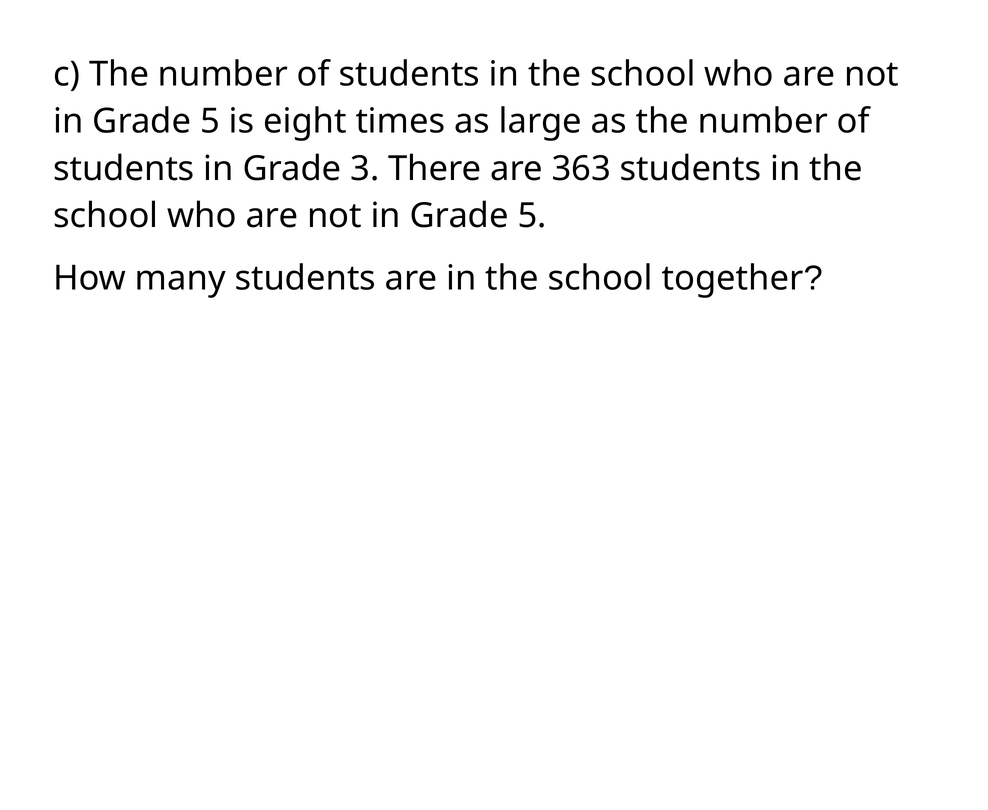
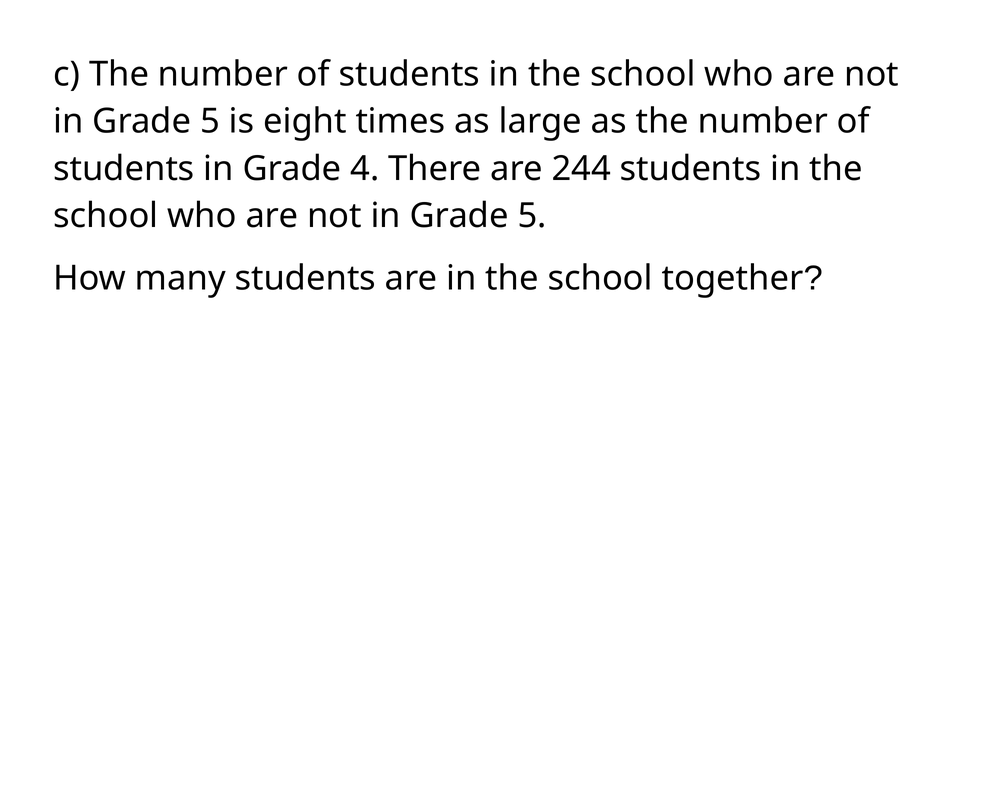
3: 3 -> 4
363: 363 -> 244
